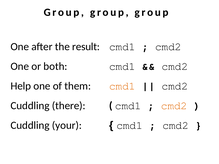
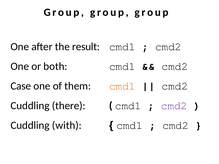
Help: Help -> Case
cmd2 at (174, 106) colour: orange -> purple
your: your -> with
